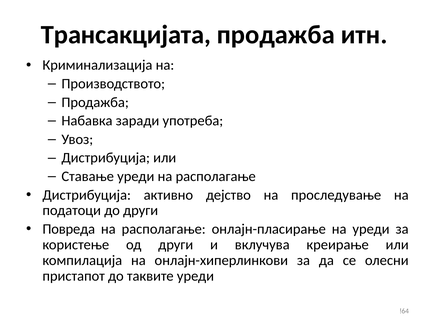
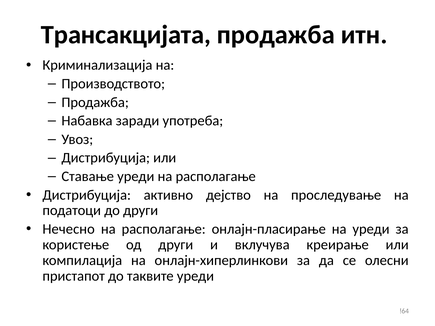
Повреда: Повреда -> Нечесно
